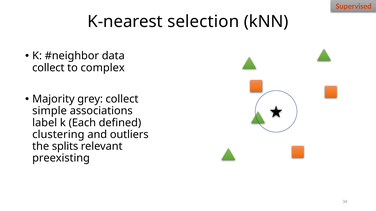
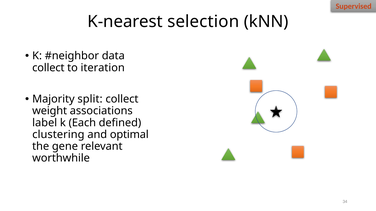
complex: complex -> iteration
grey: grey -> split
simple: simple -> weight
outliers: outliers -> optimal
splits: splits -> gene
preexisting: preexisting -> worthwhile
